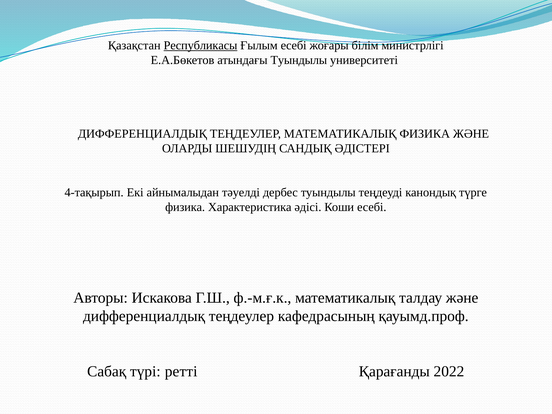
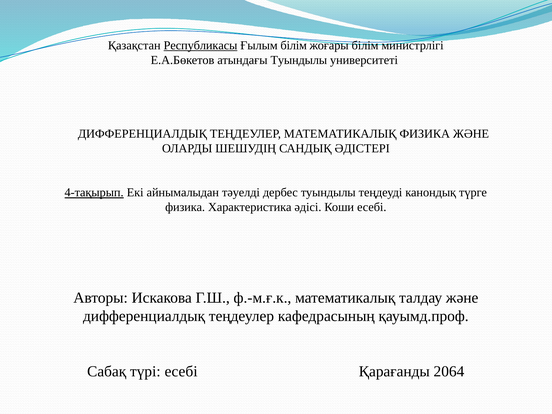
Ғылым есебі: есебі -> білім
4-тақырып underline: none -> present
түрі ретті: ретті -> есебі
2022: 2022 -> 2064
